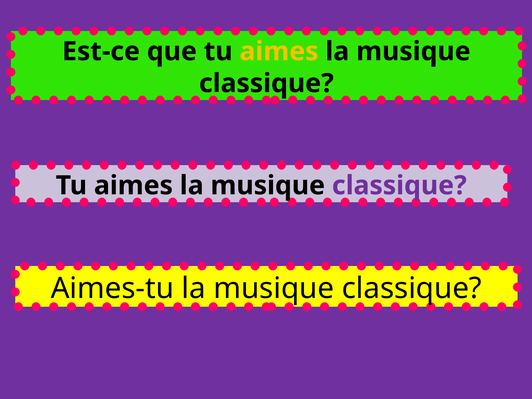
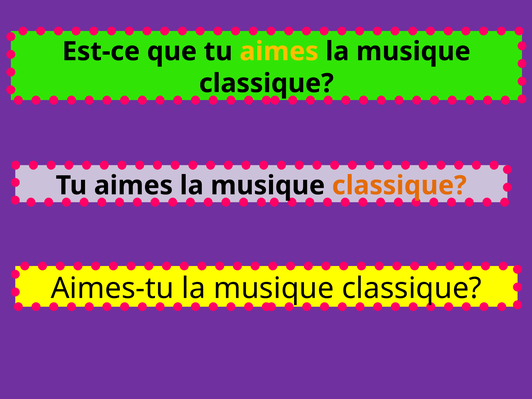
classique at (399, 186) colour: purple -> orange
